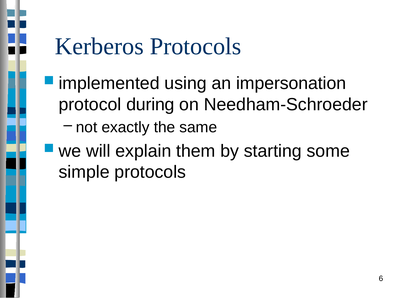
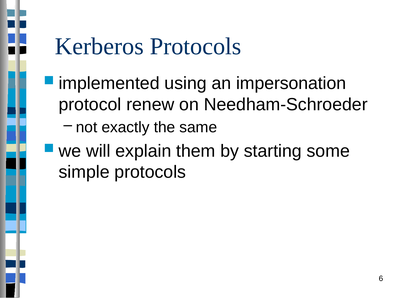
during: during -> renew
